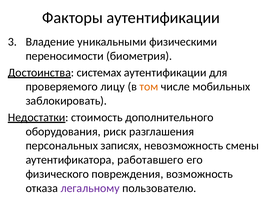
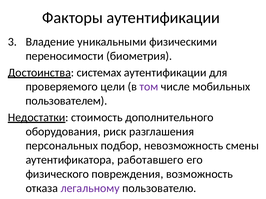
лицу: лицу -> цели
том colour: orange -> purple
заблокировать: заблокировать -> пользователем
записях: записях -> подбор
